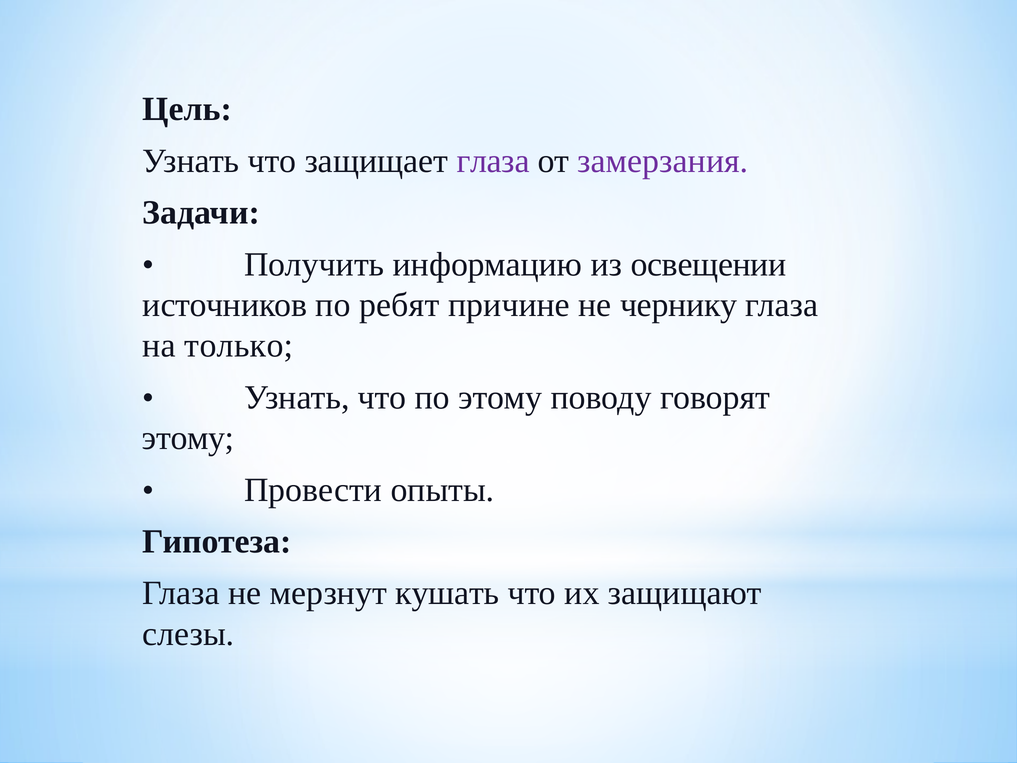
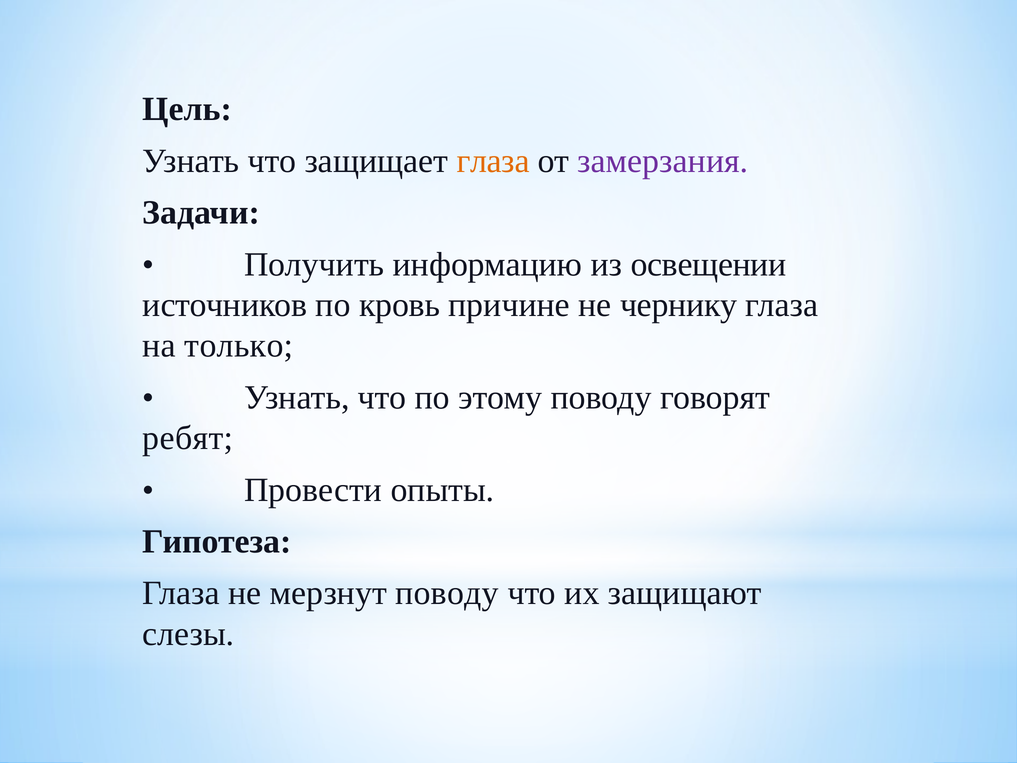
глаза at (493, 161) colour: purple -> orange
ребят: ребят -> кровь
этому at (188, 438): этому -> ребят
мерзнут кушать: кушать -> поводу
